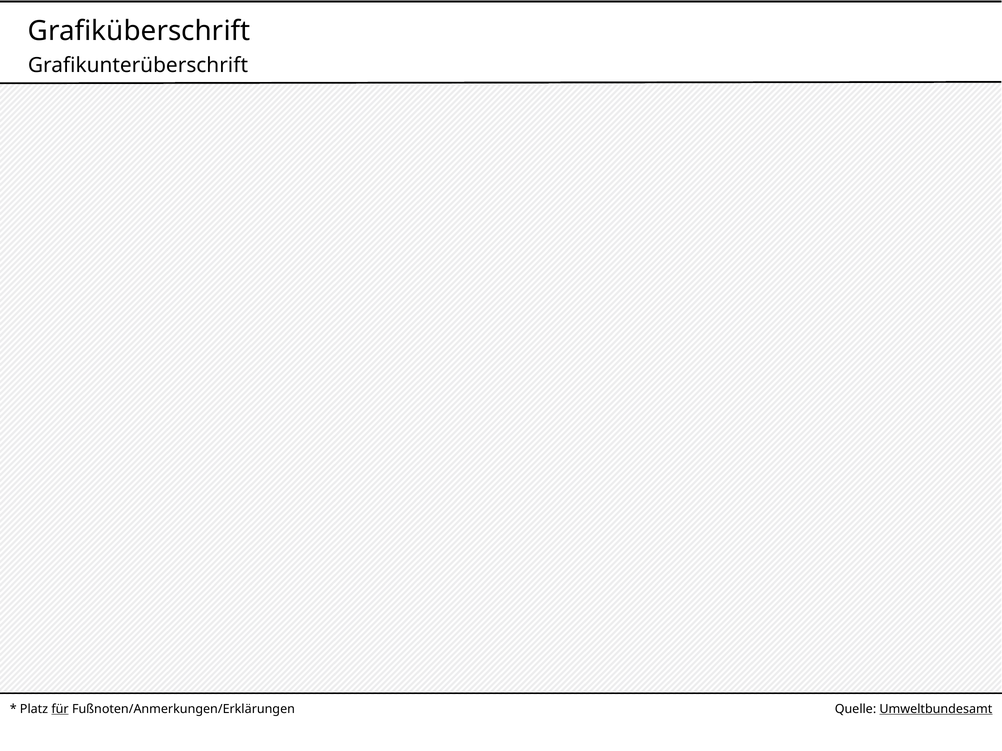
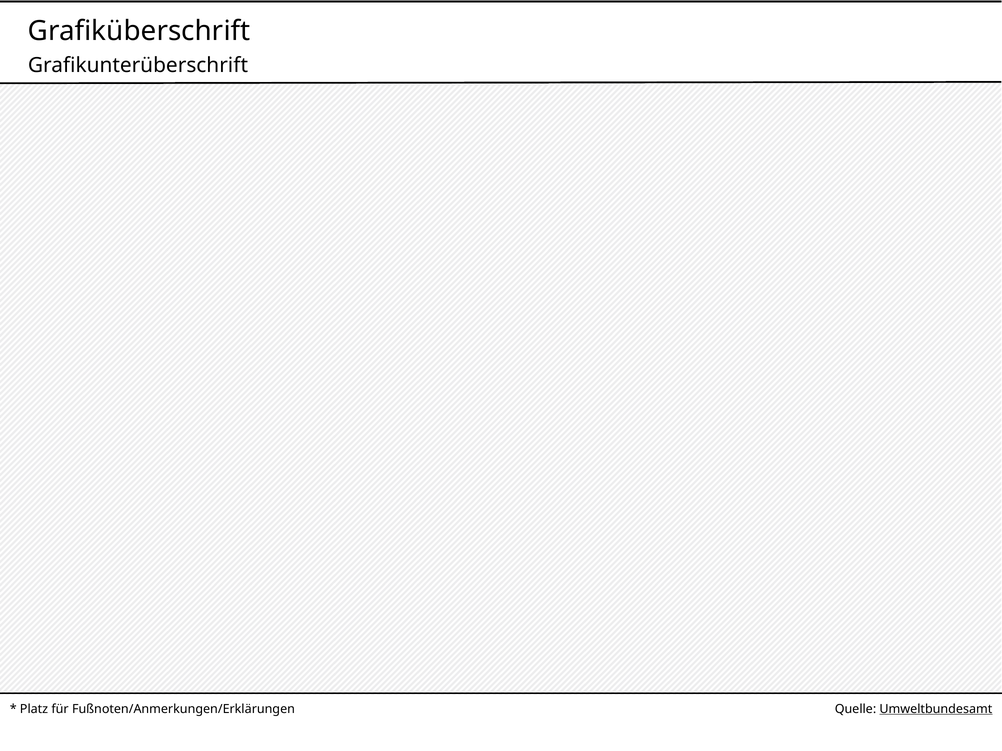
für underline: present -> none
